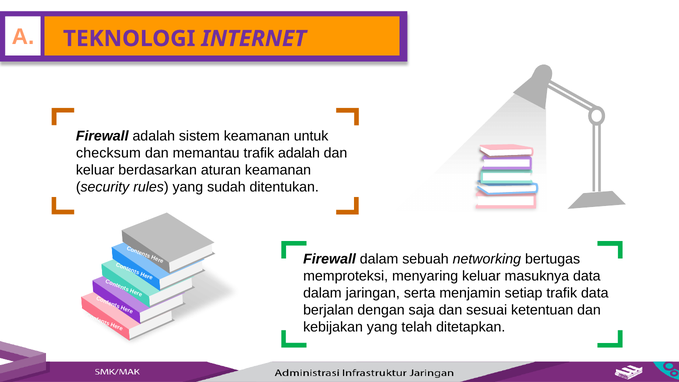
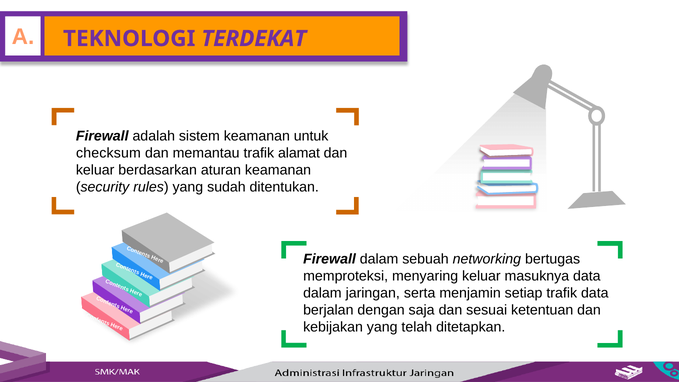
INTERNET: INTERNET -> TERDEKAT
trafik adalah: adalah -> alamat
